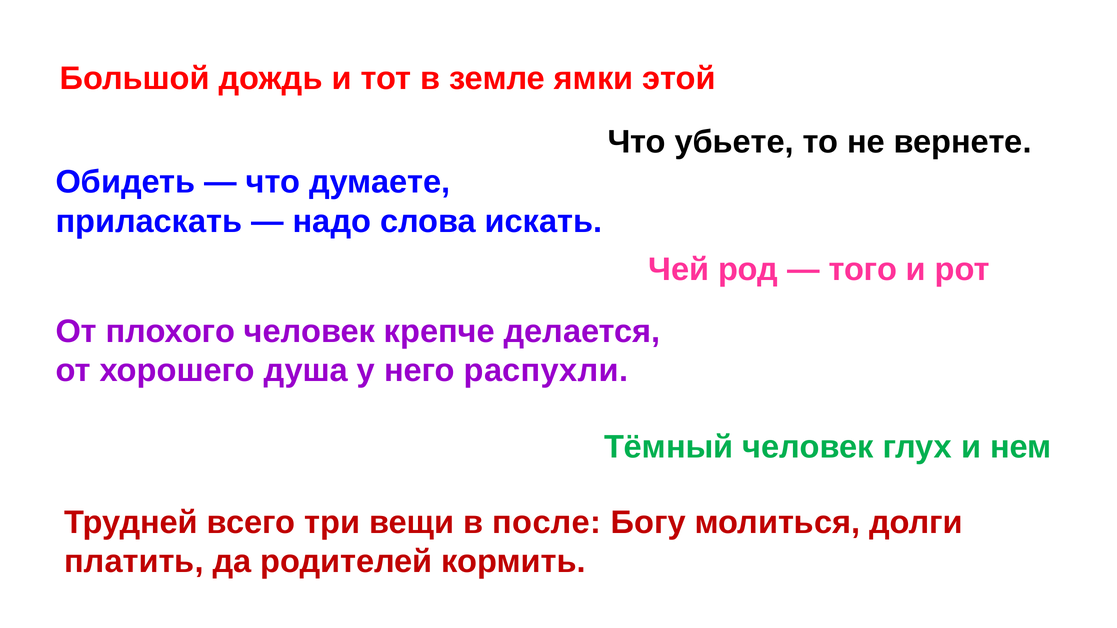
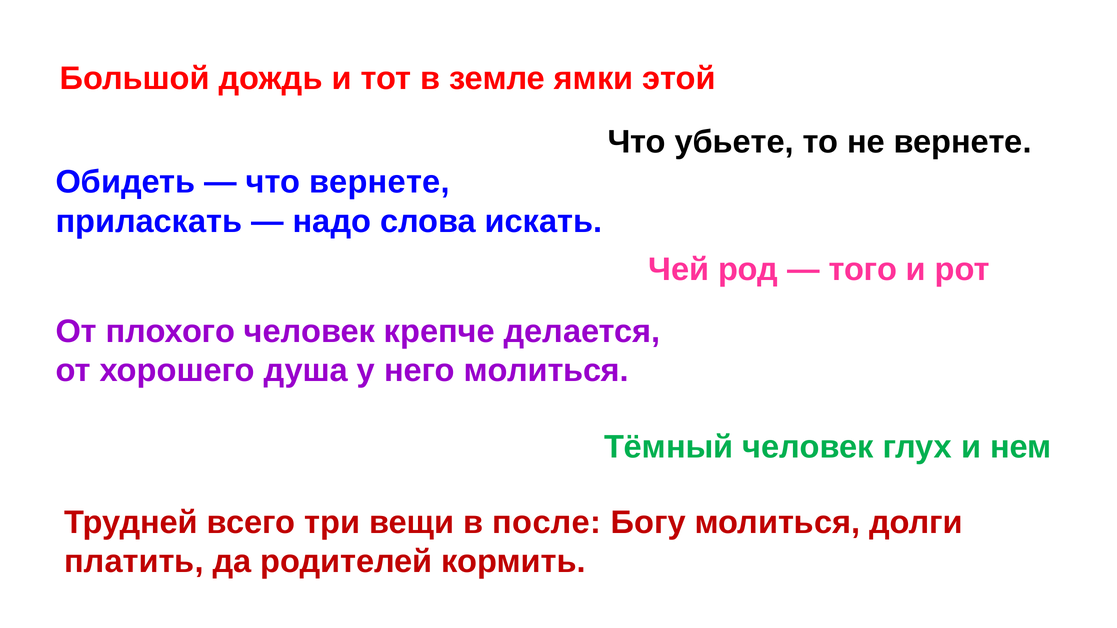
что думаете: думаете -> вернете
него распухли: распухли -> молиться
